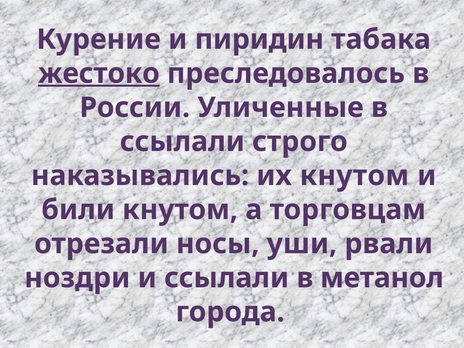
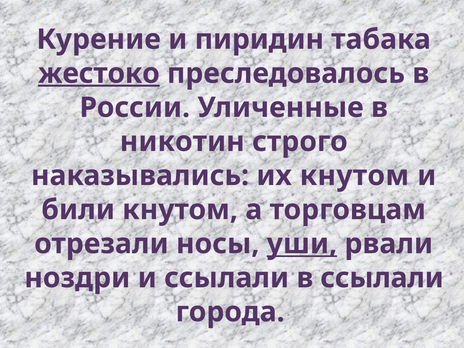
ссылали at (182, 142): ссылали -> никотин
уши underline: none -> present
в метанол: метанол -> ссылали
